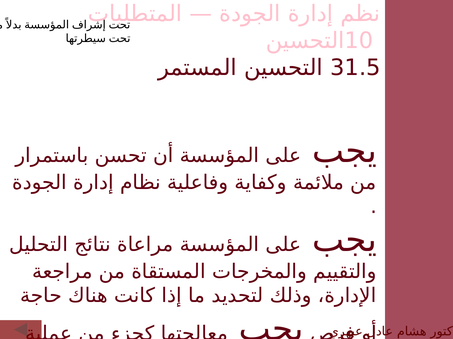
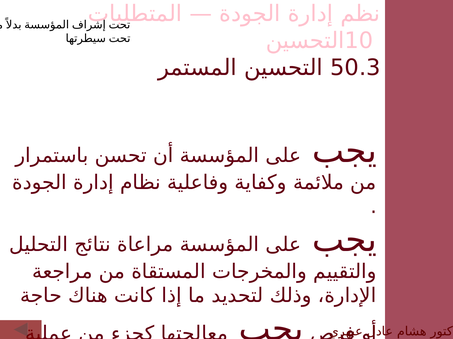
31.5: 31.5 -> 50.3
